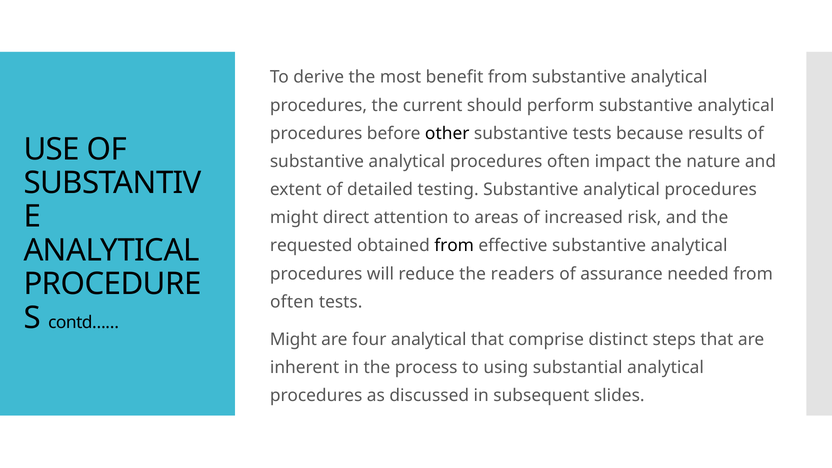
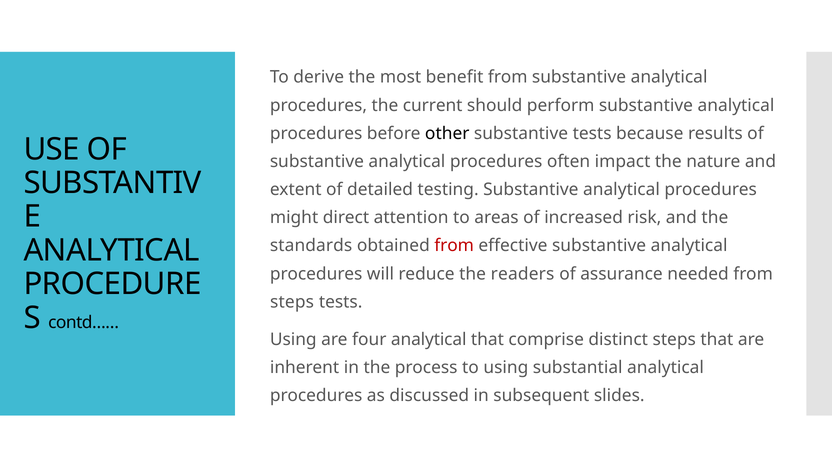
requested: requested -> standards
from at (454, 246) colour: black -> red
often at (292, 302): often -> steps
Might at (293, 339): Might -> Using
